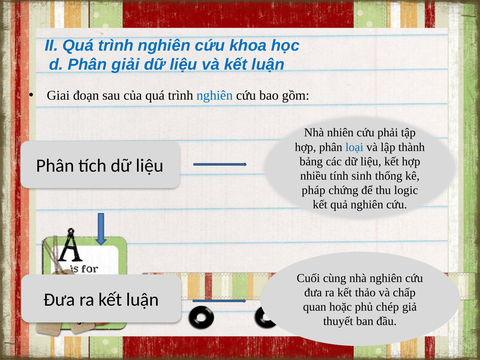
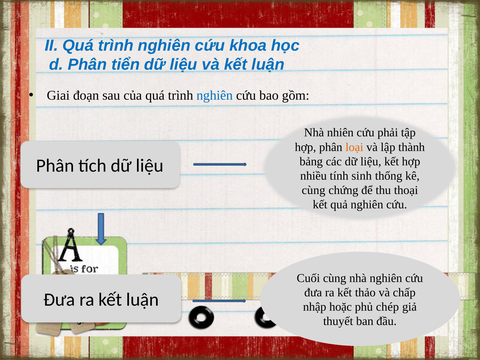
giải: giải -> tiển
loại colour: blue -> orange
pháp at (314, 190): pháp -> cùng
logic: logic -> thoại
quan: quan -> nhập
